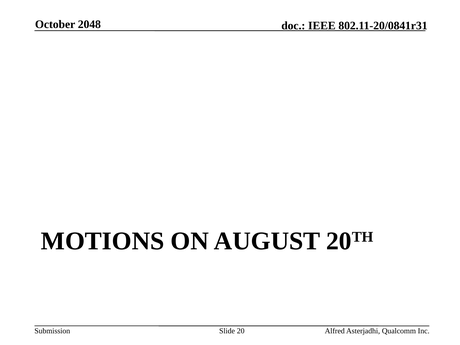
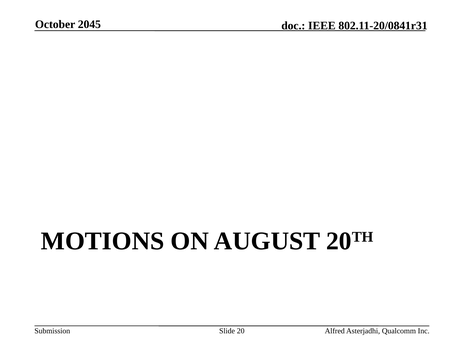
2048: 2048 -> 2045
